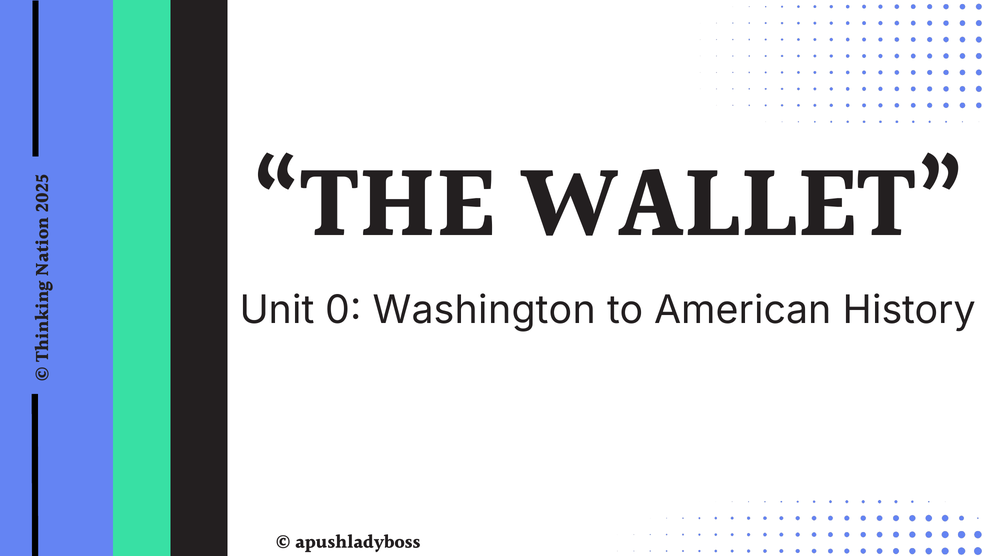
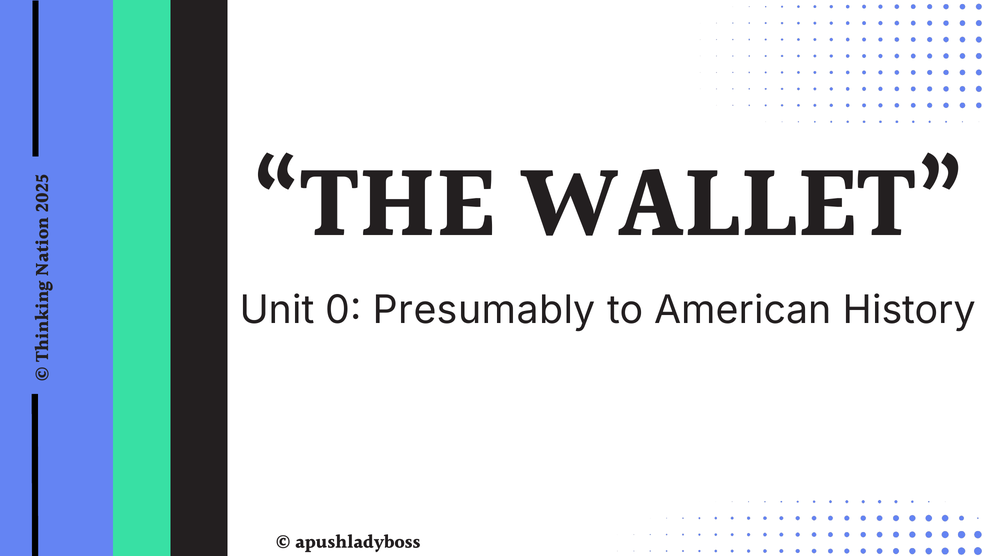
Washington: Washington -> Presumably
